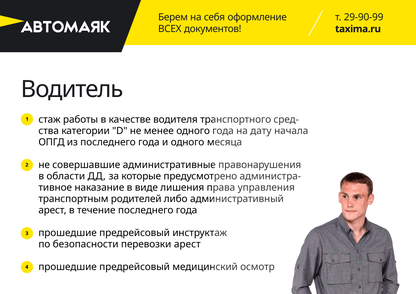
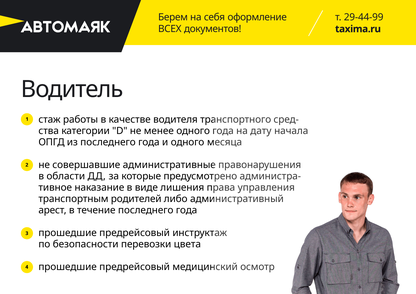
29-90-99: 29-90-99 -> 29-44-99
перевозки арест: арест -> цвета
